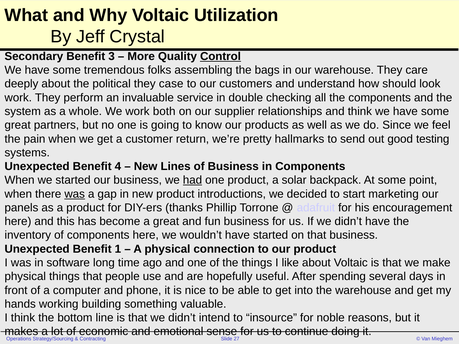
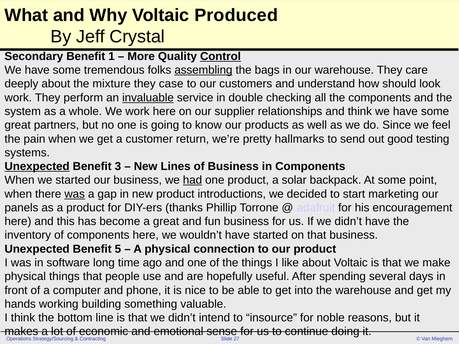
Utilization: Utilization -> Produced
3: 3 -> 1
assembling underline: none -> present
political: political -> mixture
invaluable underline: none -> present
work both: both -> here
Unexpected at (37, 167) underline: none -> present
4: 4 -> 3
1: 1 -> 5
